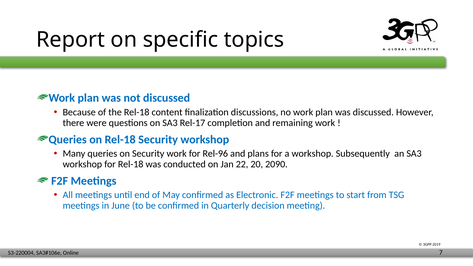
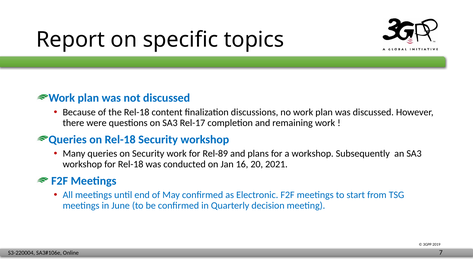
Rel-96: Rel-96 -> Rel-89
22: 22 -> 16
2090: 2090 -> 2021
